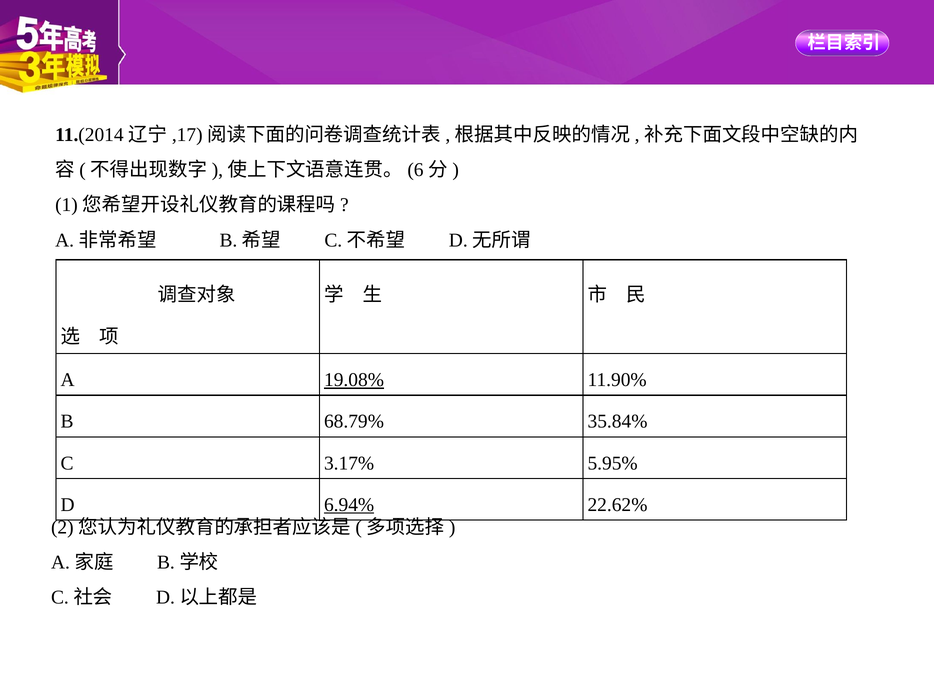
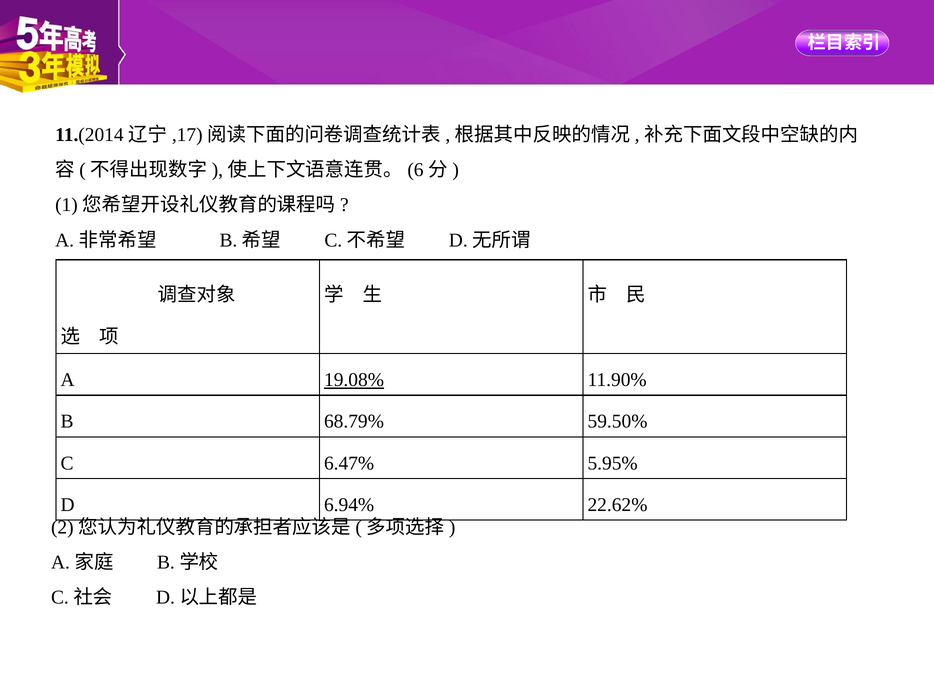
35.84%: 35.84% -> 59.50%
3.17%: 3.17% -> 6.47%
6.94% underline: present -> none
